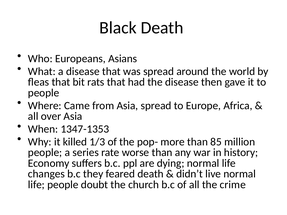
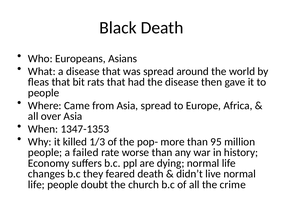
85: 85 -> 95
series: series -> failed
